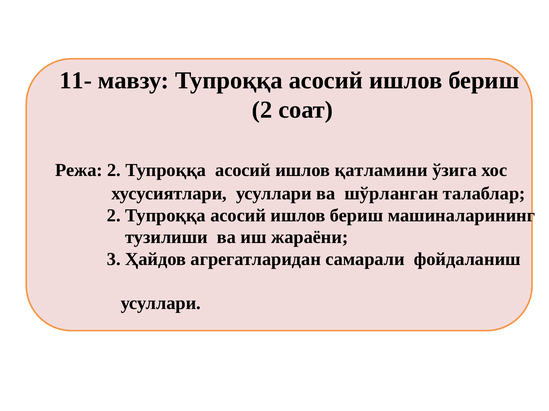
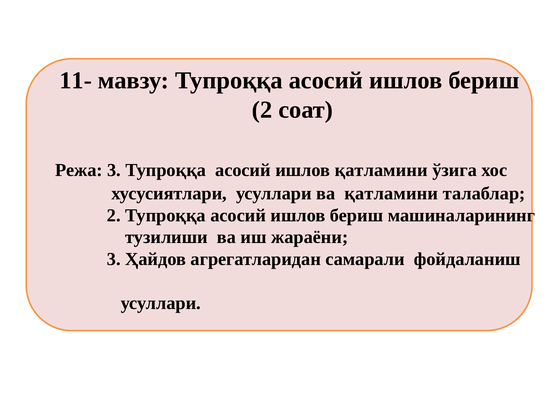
Режа 2: 2 -> 3
ва шўрланган: шўрланган -> қатламини
